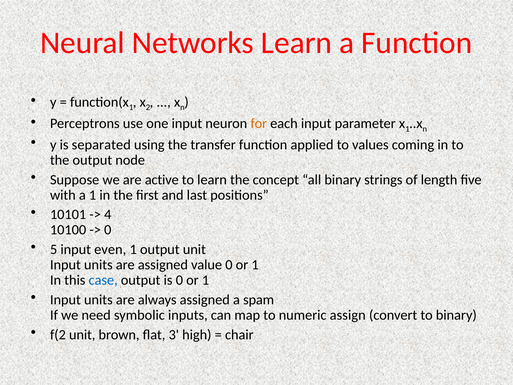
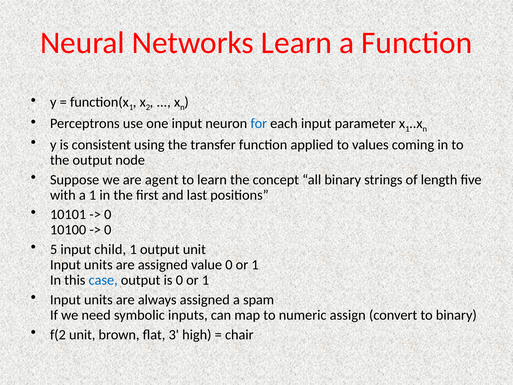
for colour: orange -> blue
separated: separated -> consistent
active: active -> agent
4 at (108, 214): 4 -> 0
even: even -> child
